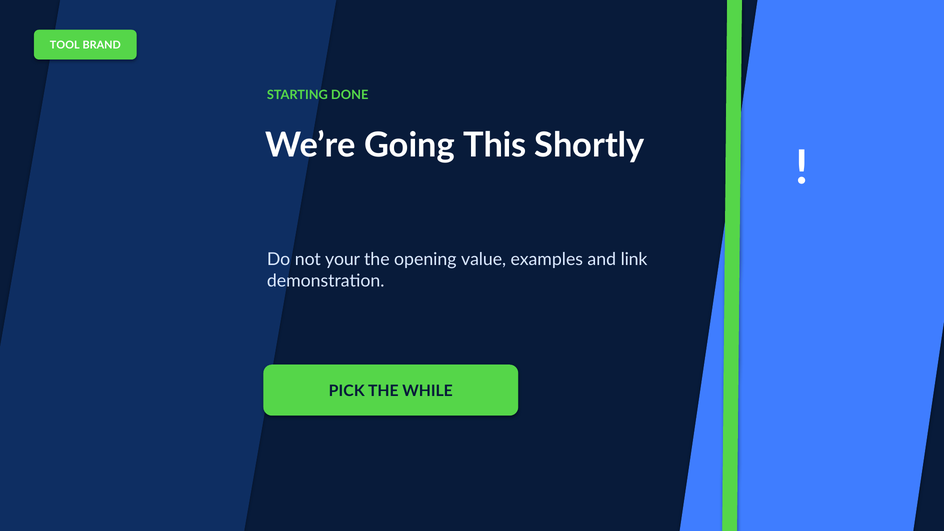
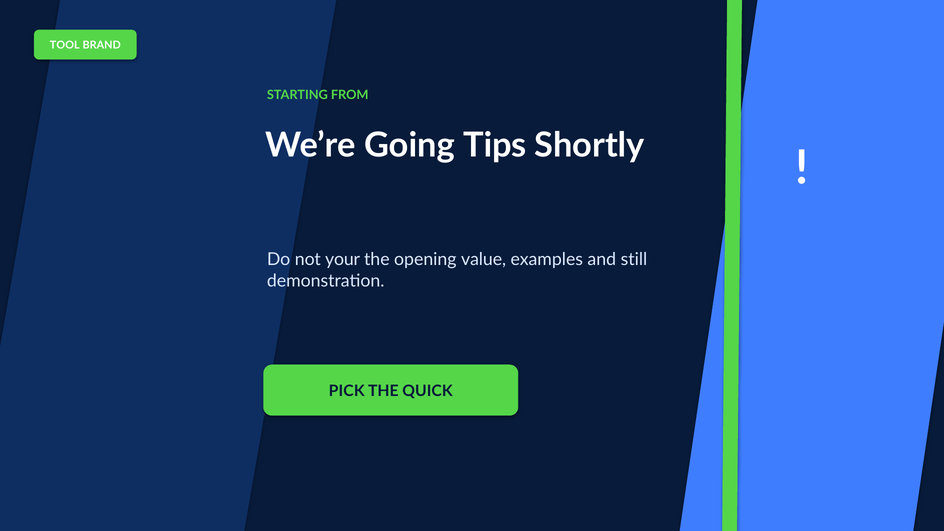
DONE: DONE -> FROM
This: This -> Tips
link: link -> still
WHILE: WHILE -> QUICK
